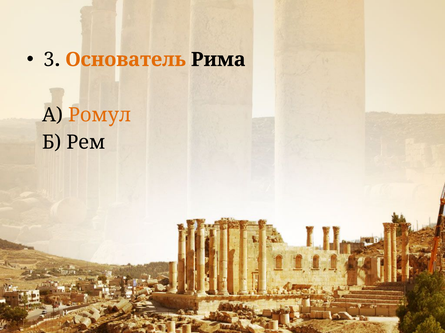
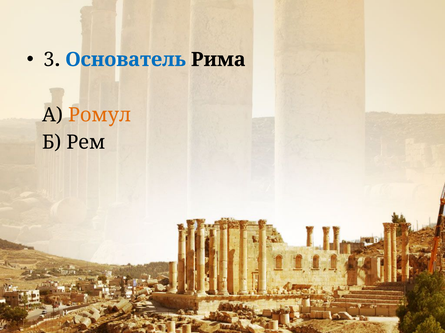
Основатель colour: orange -> blue
